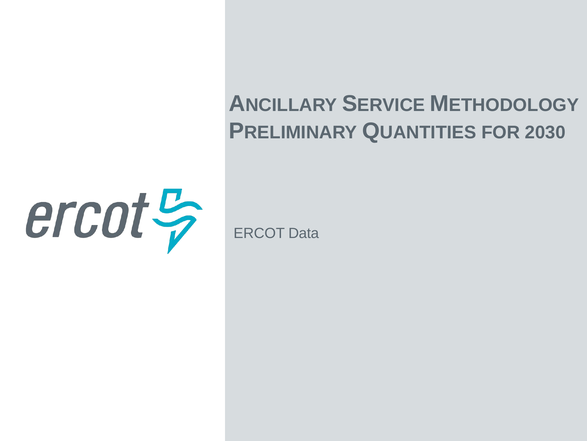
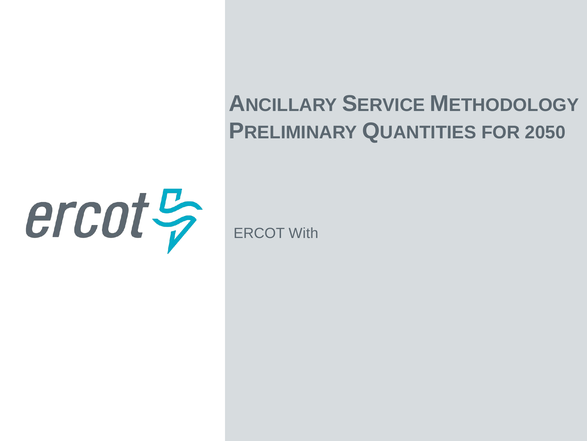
2030: 2030 -> 2050
Data: Data -> With
